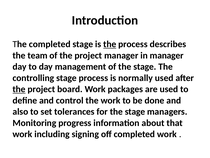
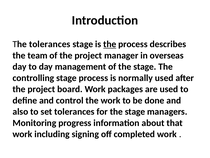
The completed: completed -> tolerances
in manager: manager -> overseas
the at (19, 89) underline: present -> none
